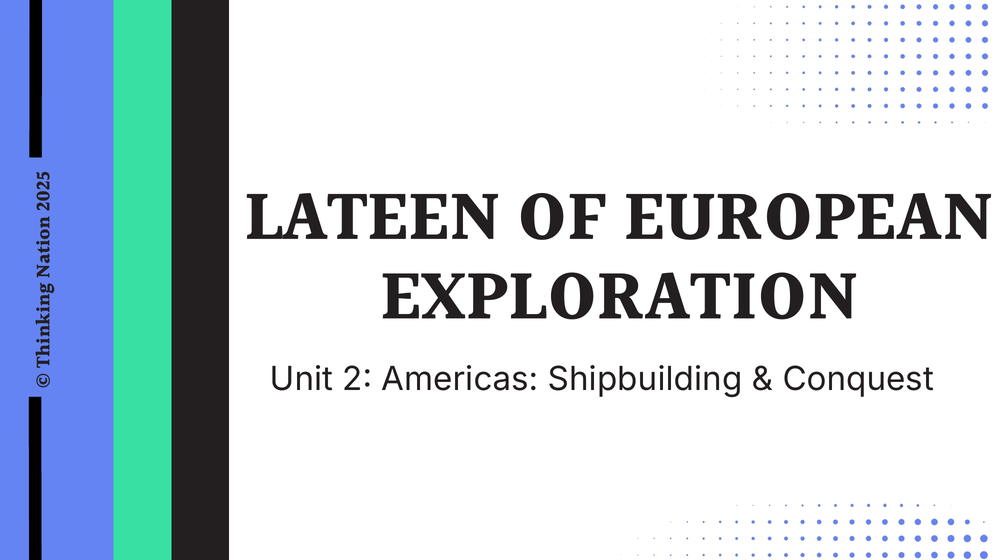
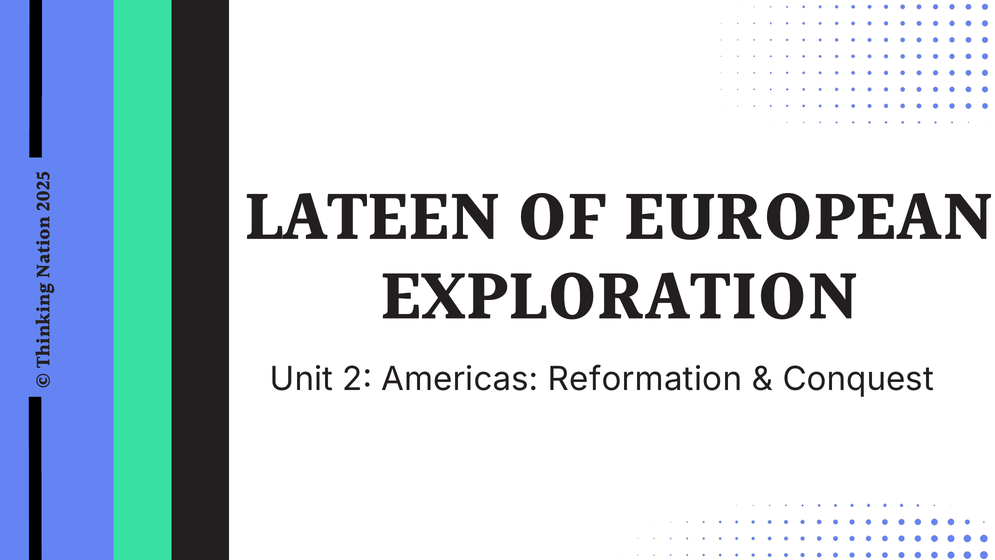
Shipbuilding: Shipbuilding -> Reformation
